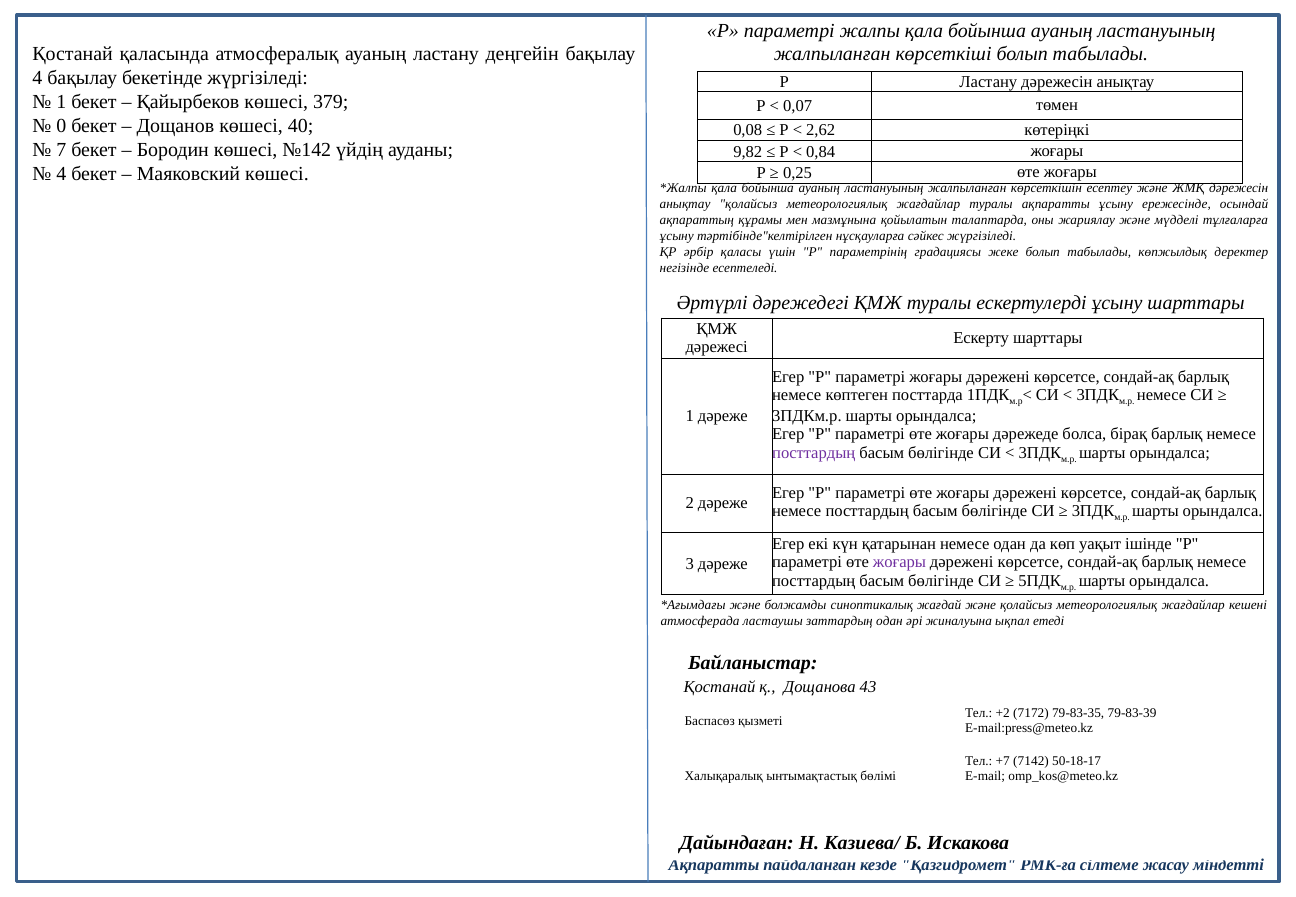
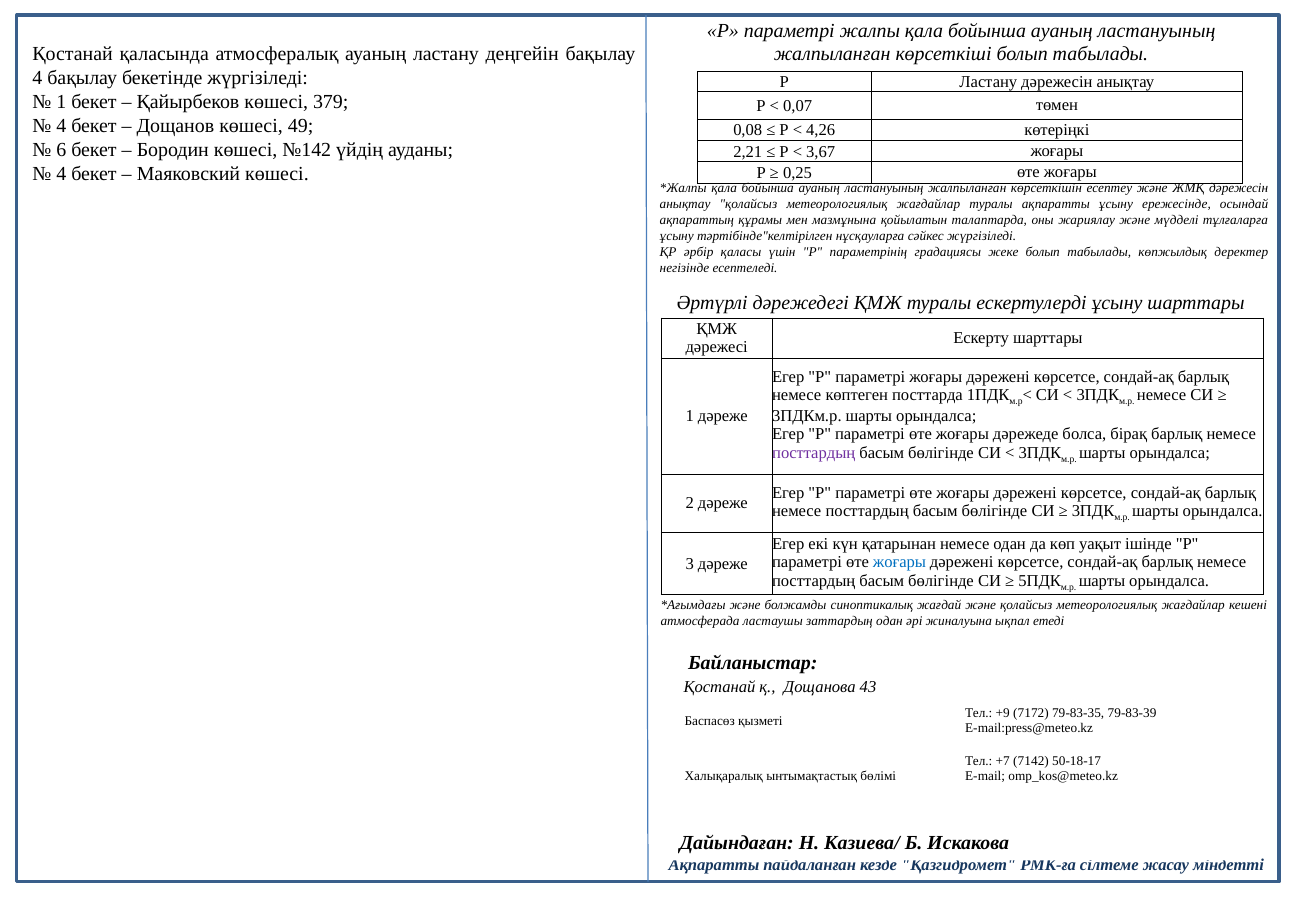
0 at (61, 126): 0 -> 4
40: 40 -> 49
2,62: 2,62 -> 4,26
7: 7 -> 6
9,82: 9,82 -> 2,21
0,84: 0,84 -> 3,67
жоғары at (899, 562) colour: purple -> blue
+2: +2 -> +9
